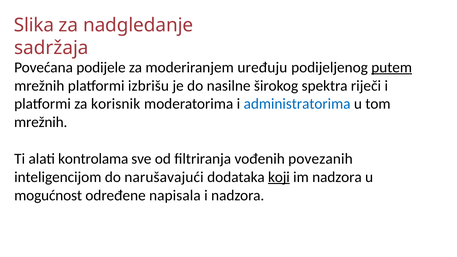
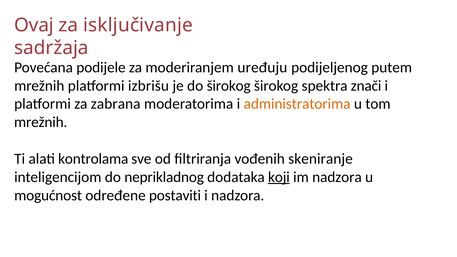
Slika: Slika -> Ovaj
nadgledanje: nadgledanje -> isključivanje
putem underline: present -> none
do nasilne: nasilne -> širokog
riječi: riječi -> znači
korisnik: korisnik -> zabrana
administratorima colour: blue -> orange
povezanih: povezanih -> skeniranje
narušavajući: narušavajući -> neprikladnog
napisala: napisala -> postaviti
